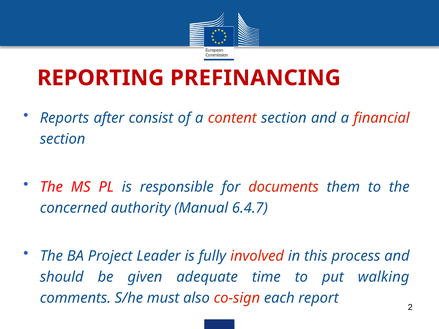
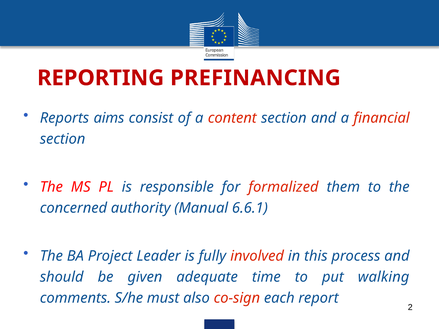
after: after -> aims
documents: documents -> formalized
6.4.7: 6.4.7 -> 6.6.1
